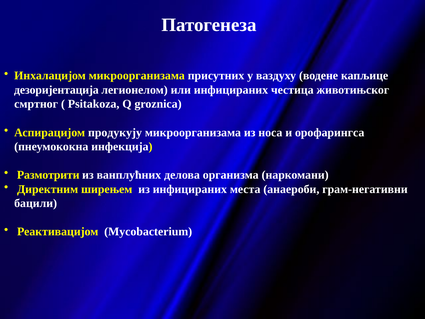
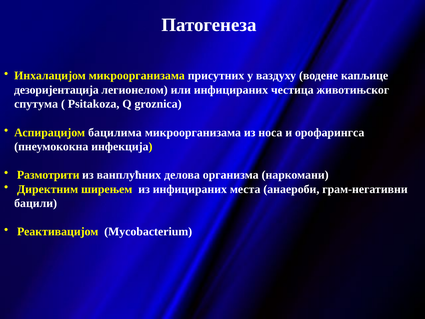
смртног: смртног -> спутума
продукују: продукују -> бацилима
